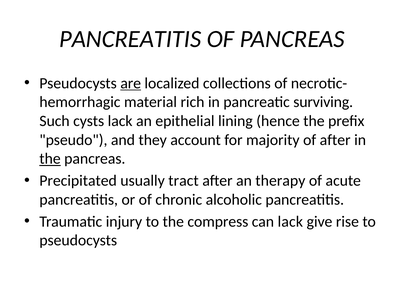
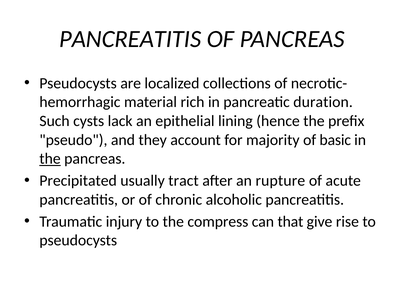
are underline: present -> none
surviving: surviving -> duration
of after: after -> basic
therapy: therapy -> rupture
can lack: lack -> that
